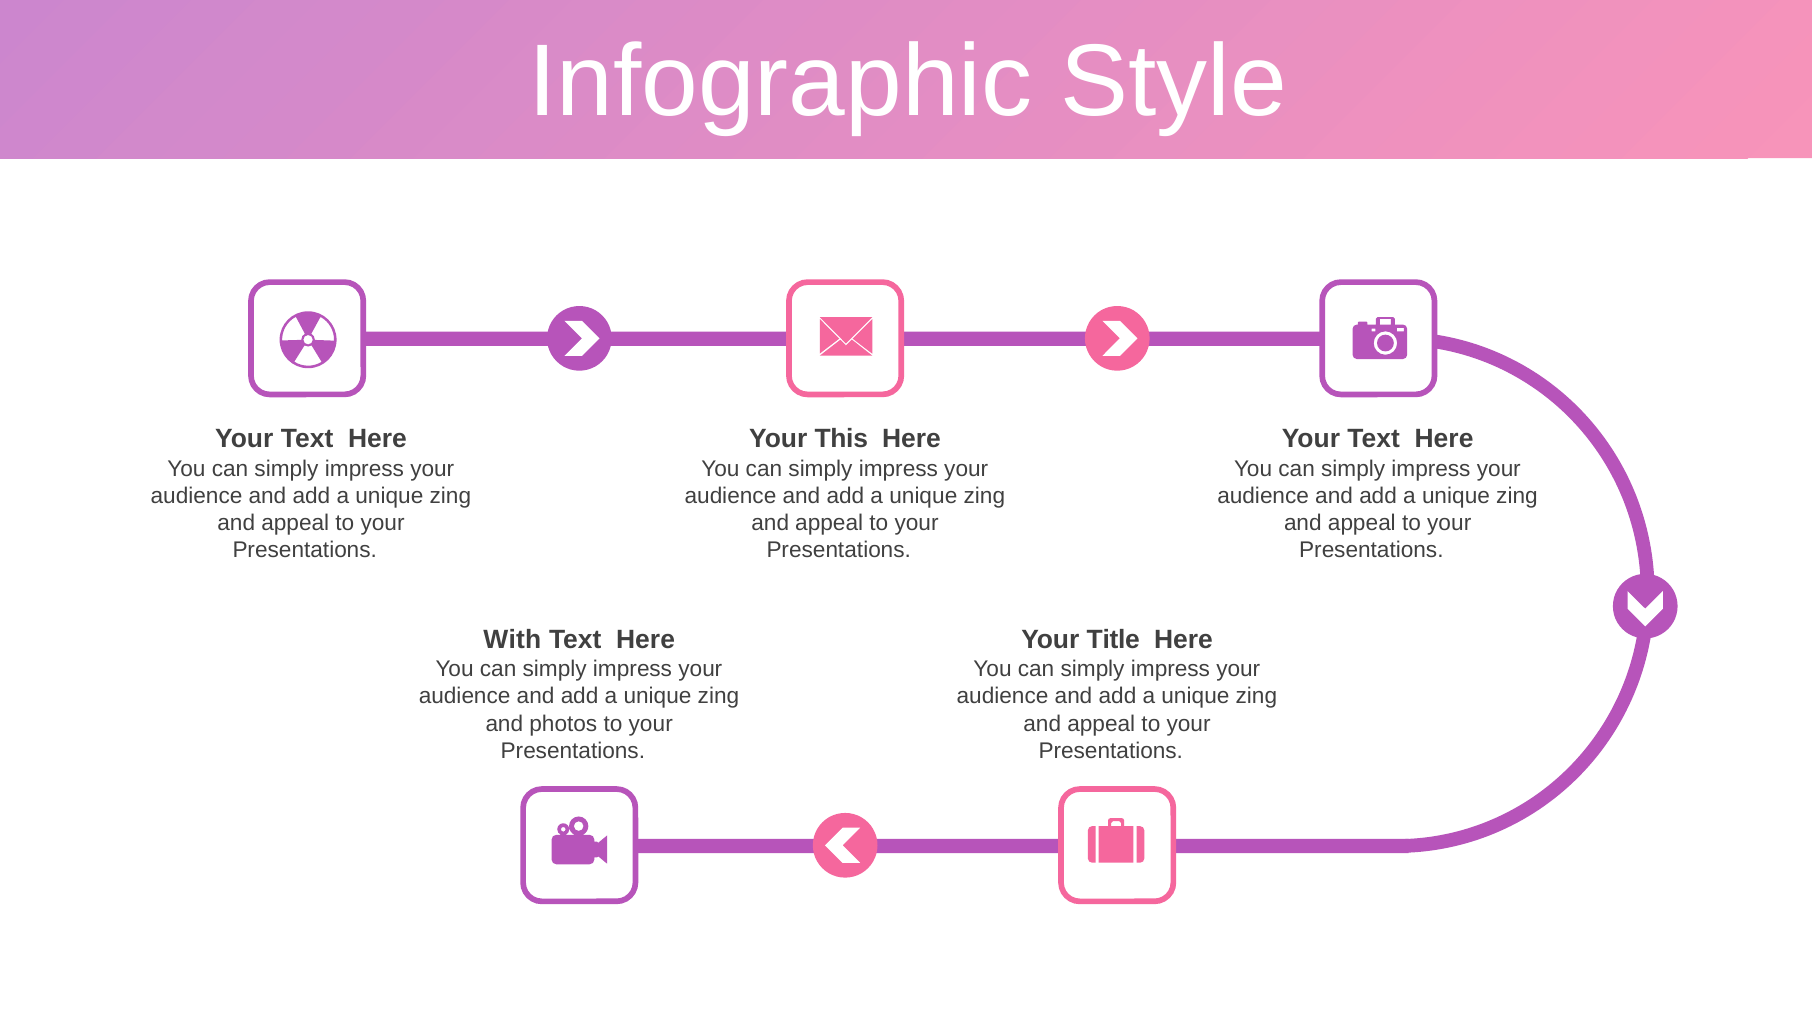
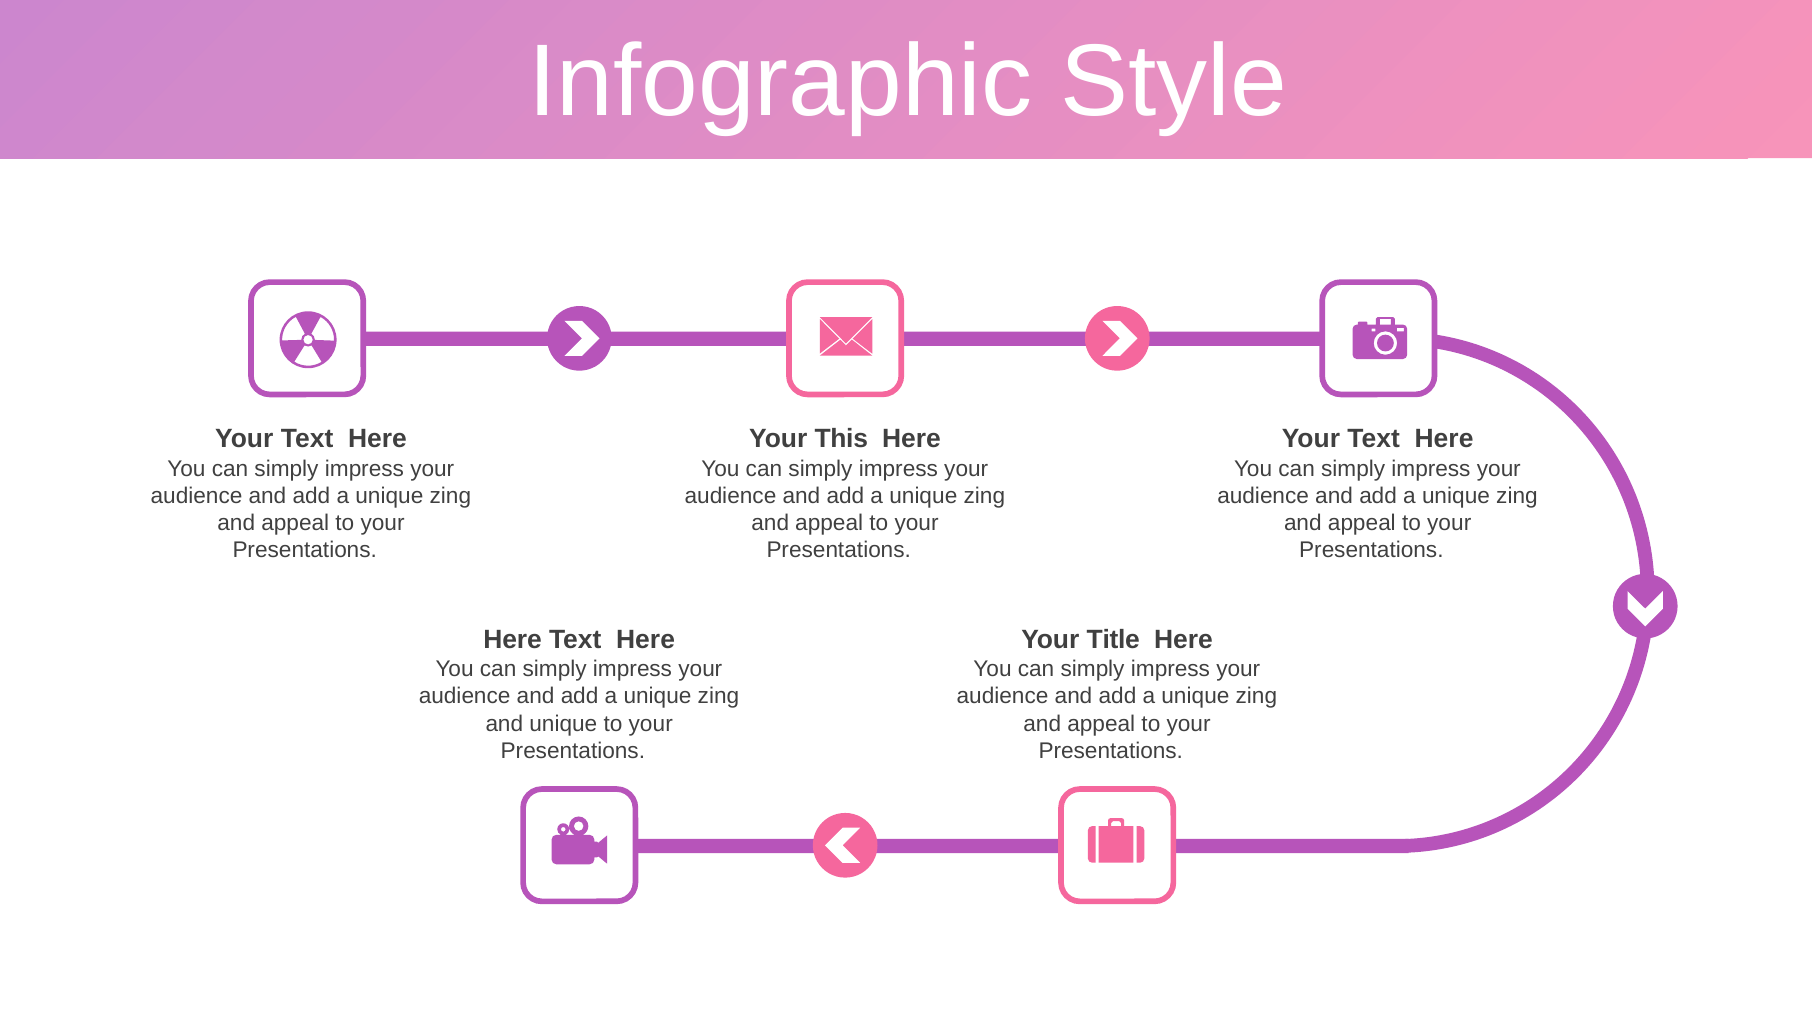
With at (512, 640): With -> Here
and photos: photos -> unique
